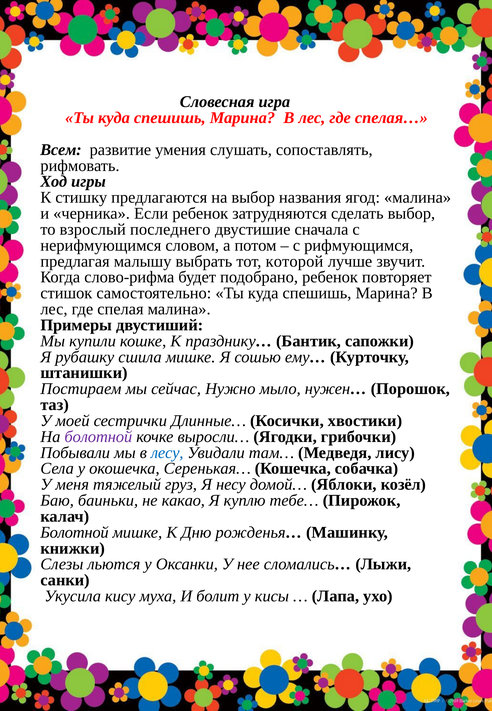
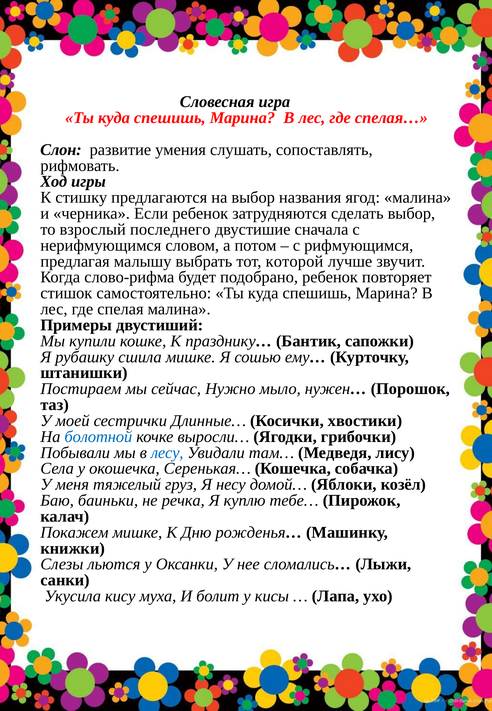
Всем: Всем -> Слон
болотной at (98, 436) colour: purple -> blue
какао: какао -> речка
Болотной at (74, 532): Болотной -> Покажем
